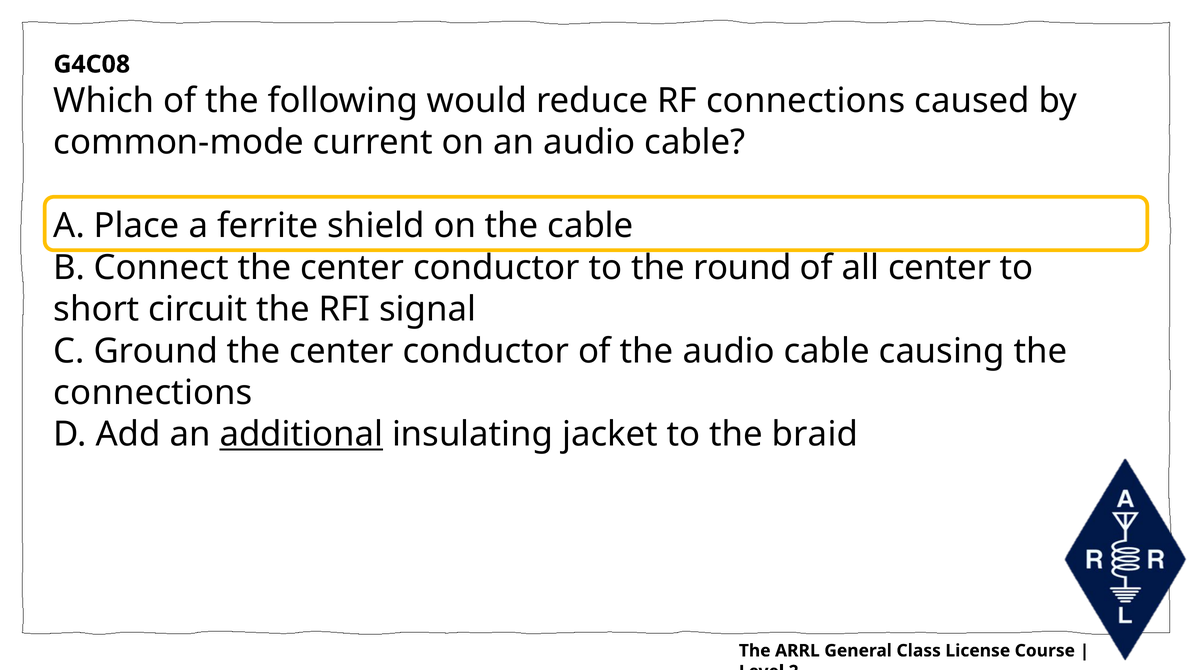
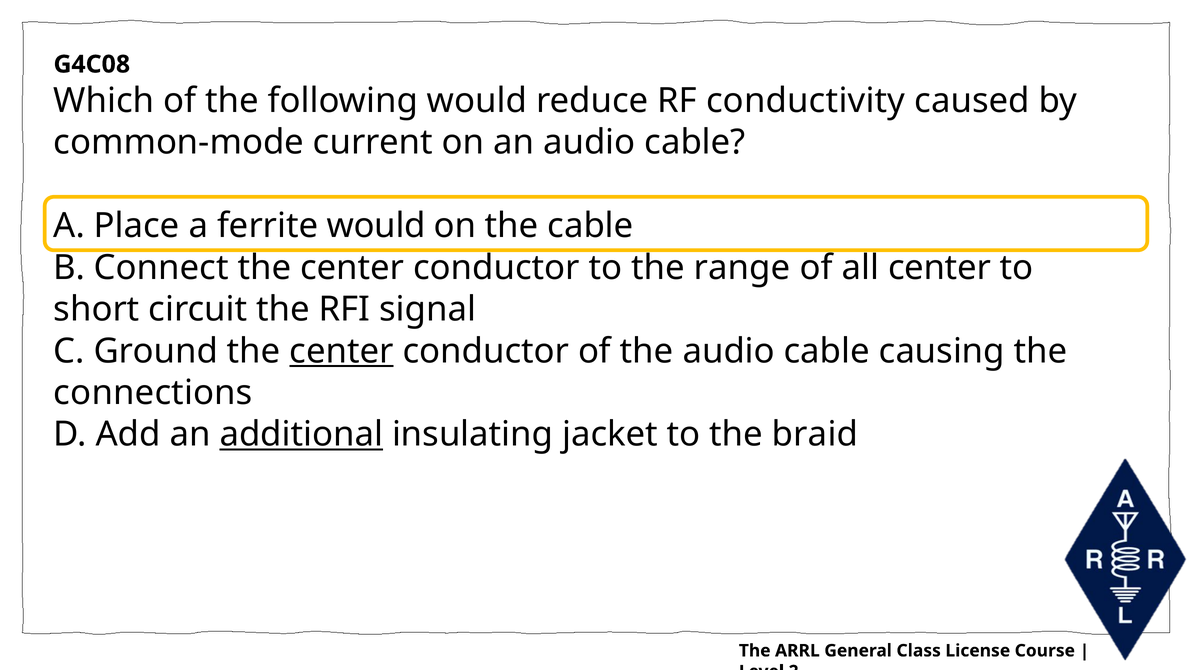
RF connections: connections -> conductivity
ferrite shield: shield -> would
round: round -> range
center at (342, 351) underline: none -> present
